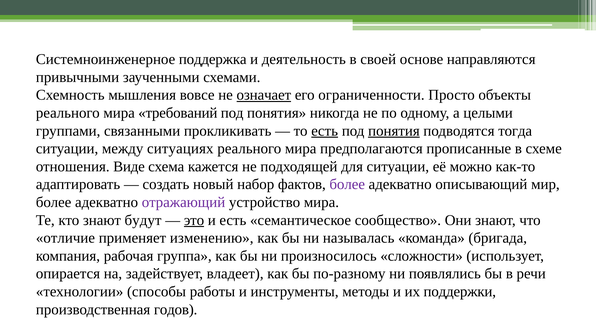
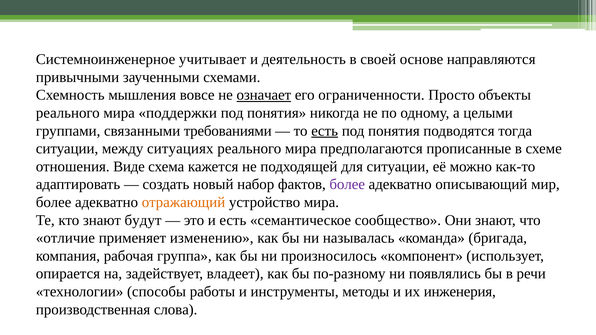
поддержка: поддержка -> учитывает
требований: требований -> поддержки
прокликивать: прокликивать -> требованиями
понятия at (394, 131) underline: present -> none
отражающий colour: purple -> orange
это underline: present -> none
сложности: сложности -> компонент
поддержки: поддержки -> инженерия
годов: годов -> слова
